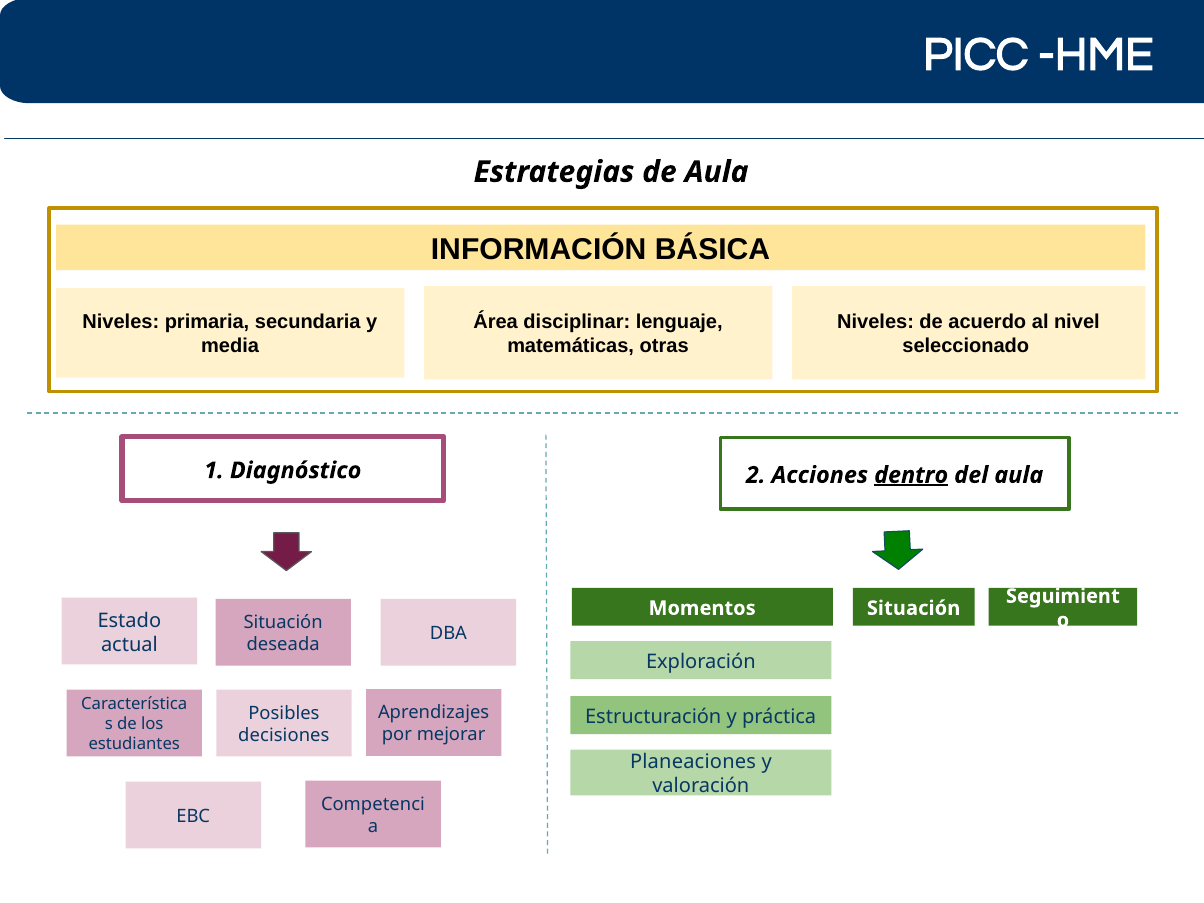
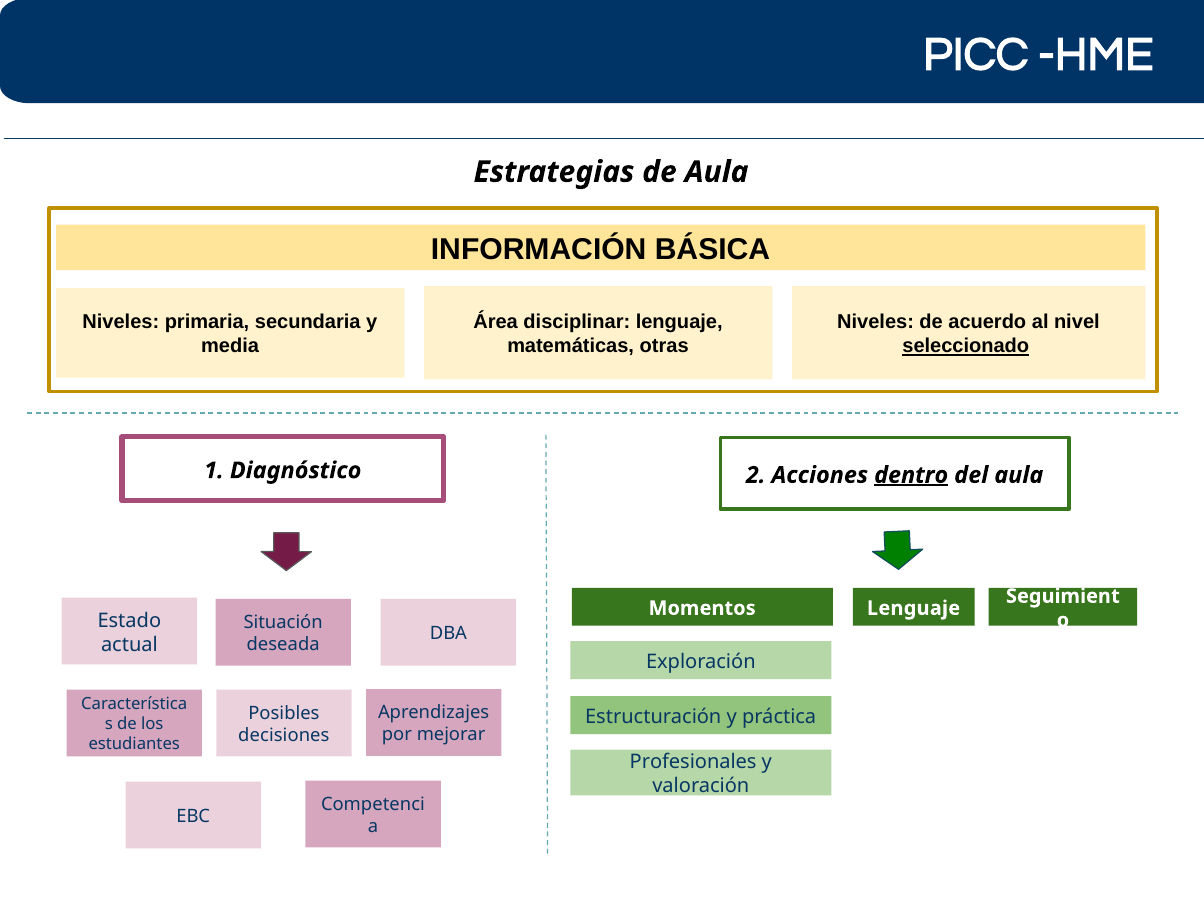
seleccionado underline: none -> present
Momentos Situación: Situación -> Lenguaje
Planeaciones: Planeaciones -> Profesionales
